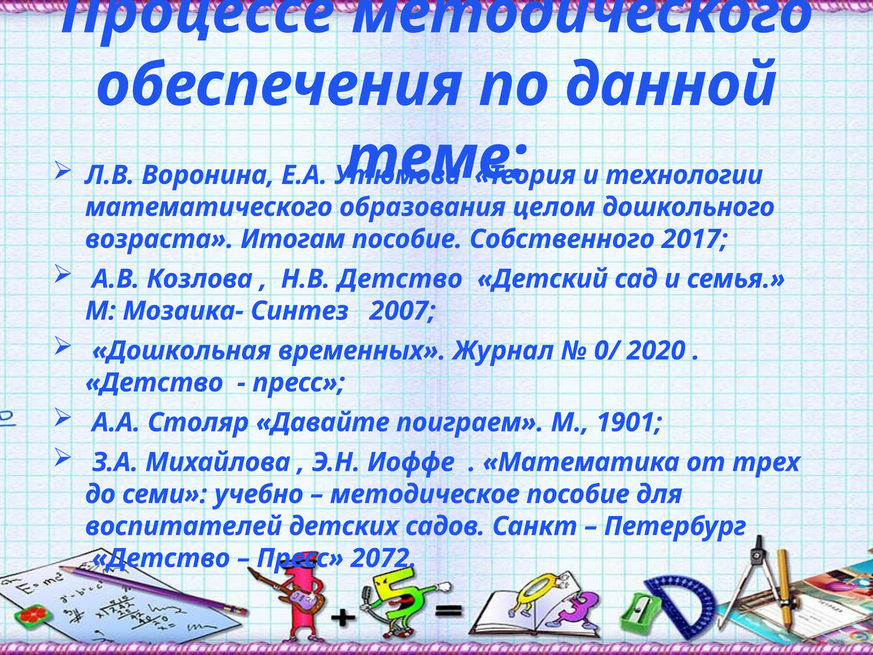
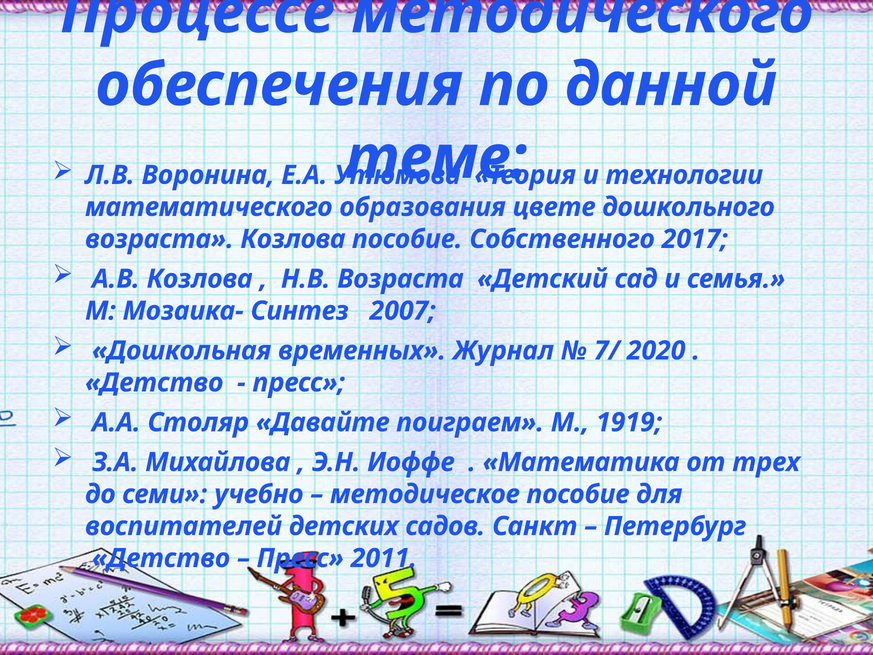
целом: целом -> цвете
возраста Итогам: Итогам -> Козлова
Н.В Детство: Детство -> Возраста
0/: 0/ -> 7/
1901: 1901 -> 1919
2072: 2072 -> 2011
